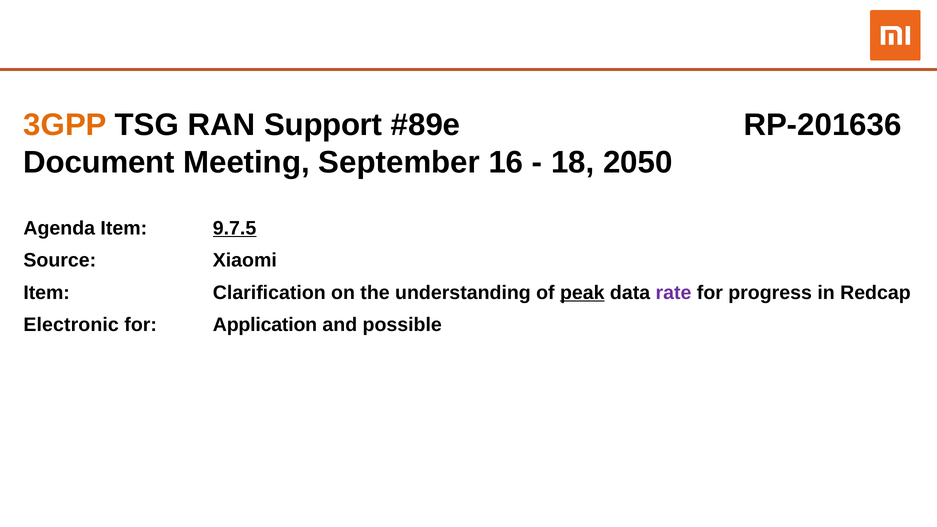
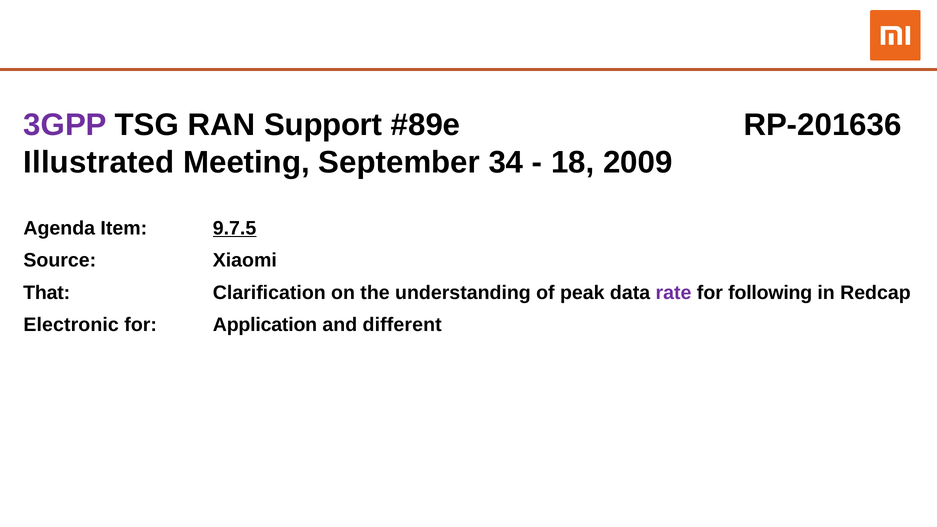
3GPP colour: orange -> purple
Document: Document -> Illustrated
16: 16 -> 34
2050: 2050 -> 2009
Item at (47, 293): Item -> That
peak underline: present -> none
progress: progress -> following
possible: possible -> different
